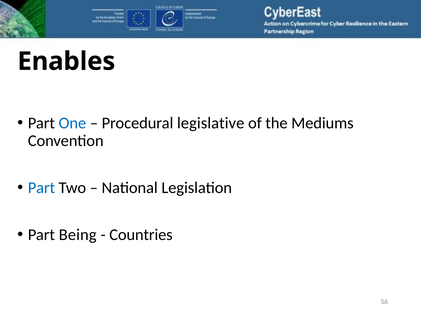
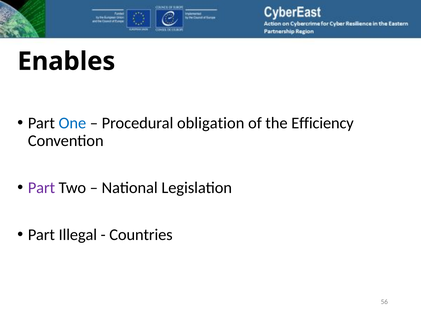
legislative: legislative -> obligation
Mediums: Mediums -> Efficiency
Part at (41, 188) colour: blue -> purple
Being: Being -> Illegal
